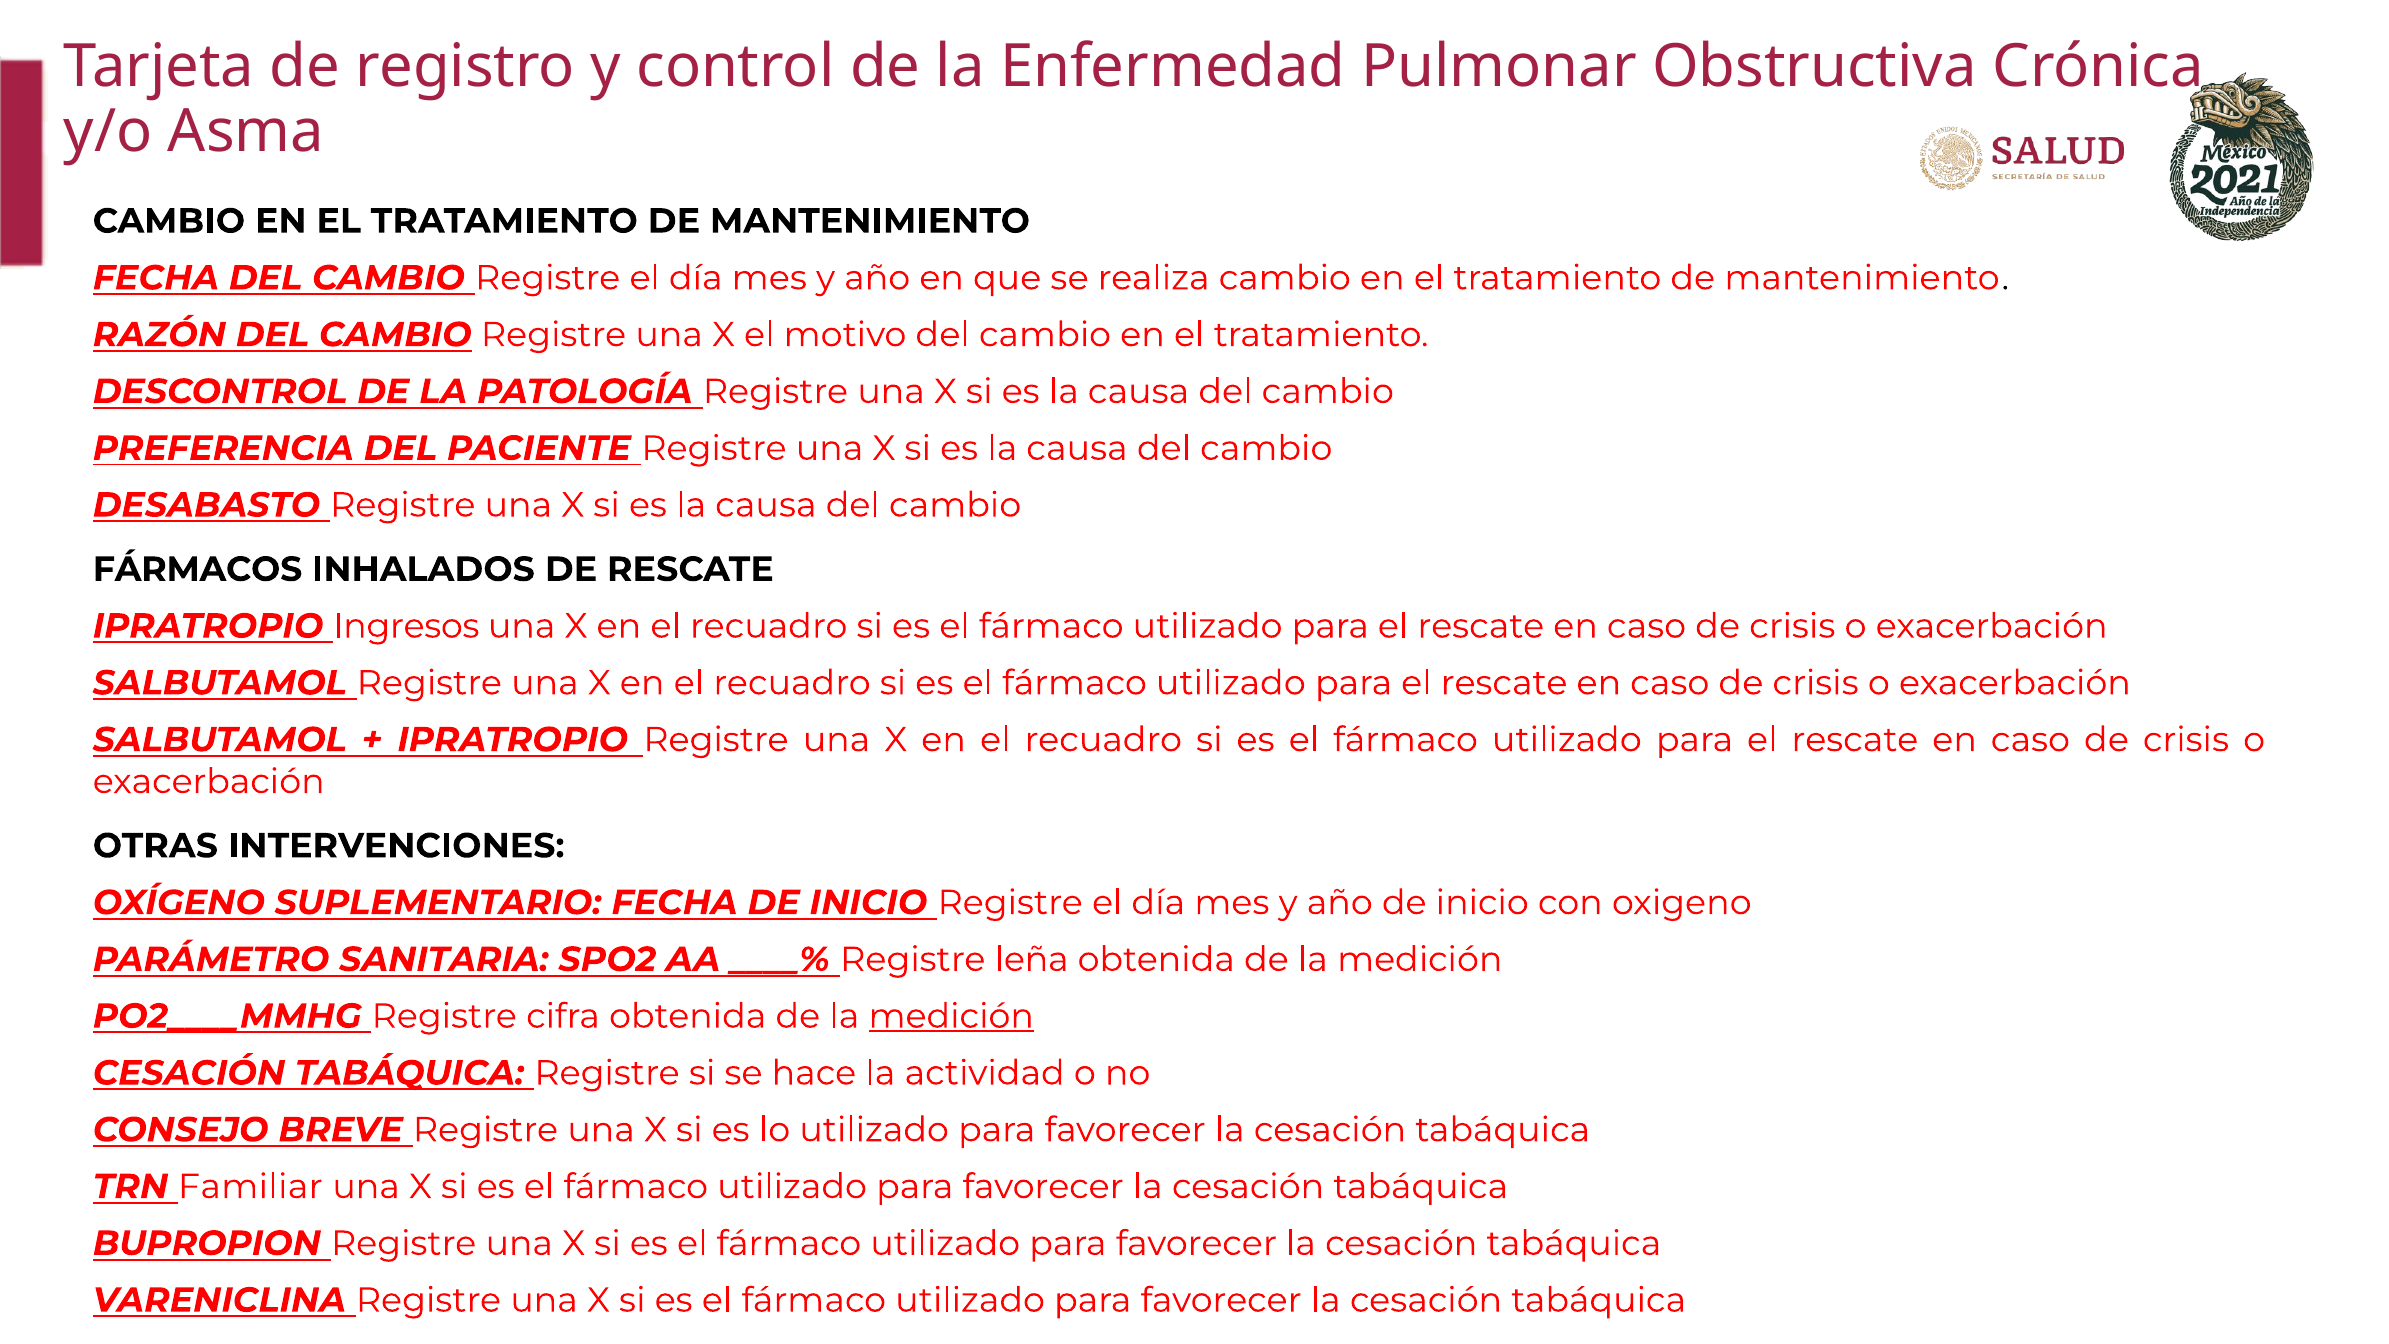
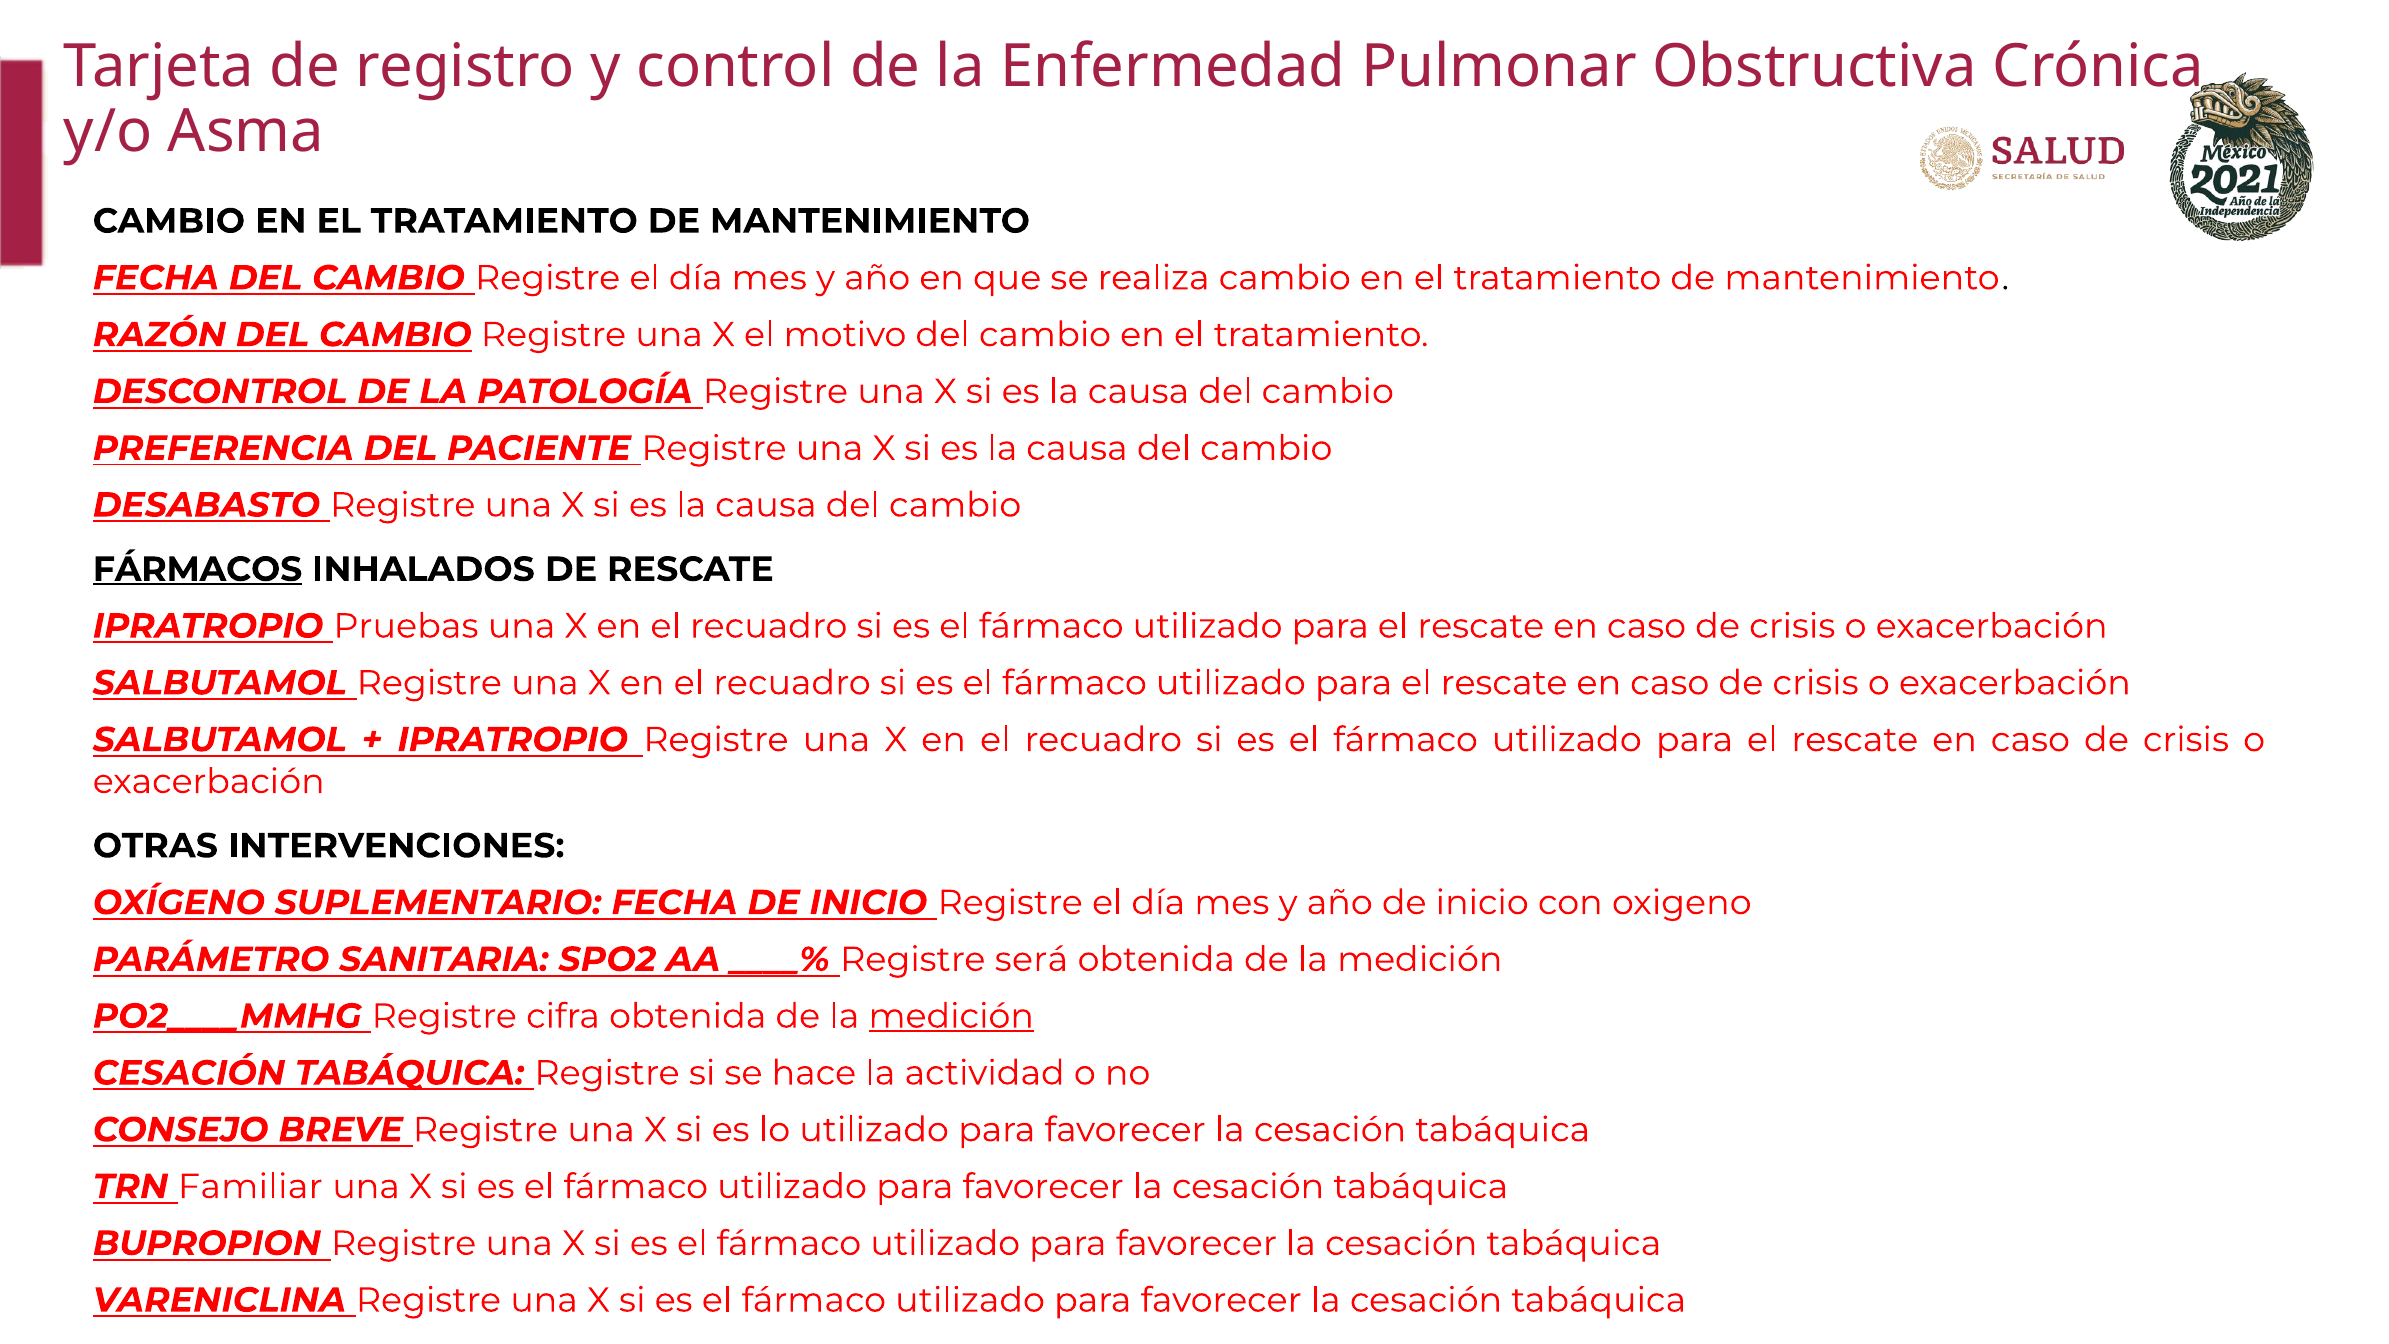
FÁRMACOS underline: none -> present
Ingresos: Ingresos -> Pruebas
leña: leña -> será
